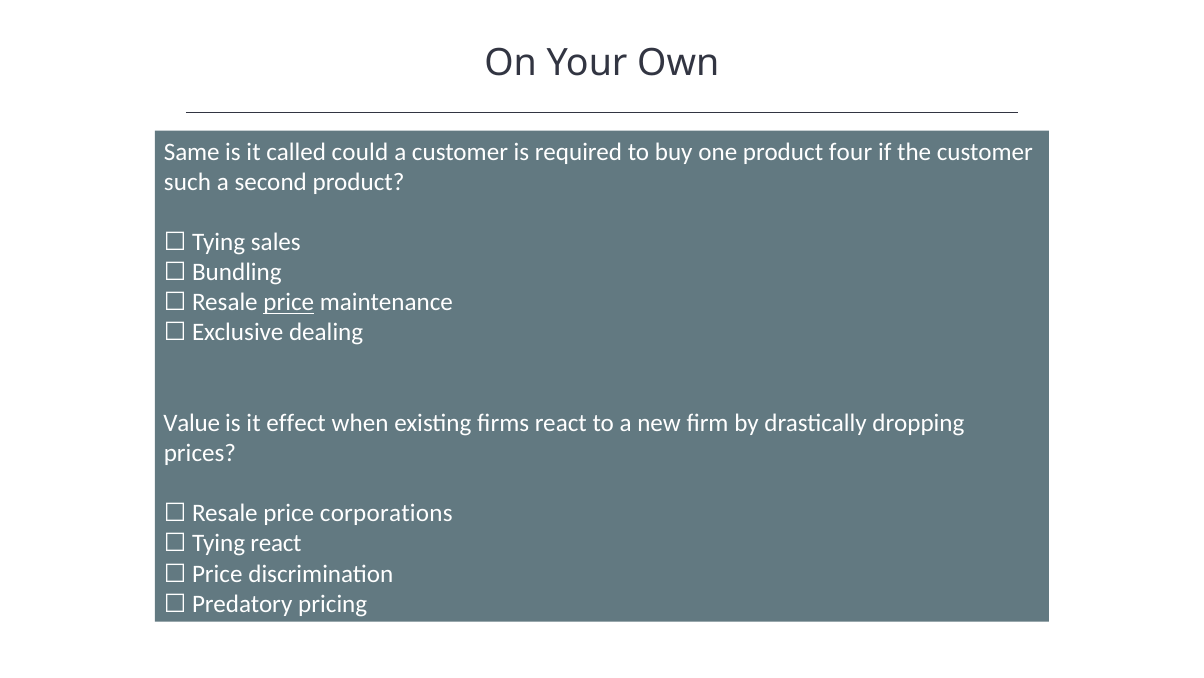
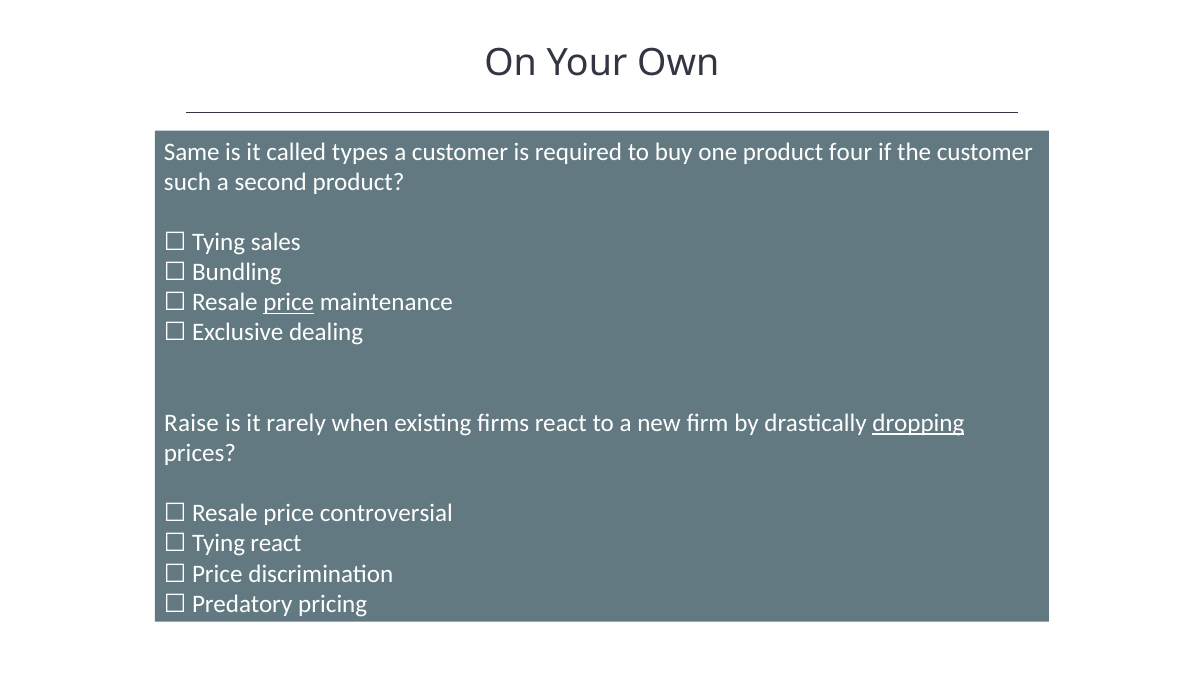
could: could -> types
Value: Value -> Raise
effect: effect -> rarely
dropping underline: none -> present
corporations: corporations -> controversial
